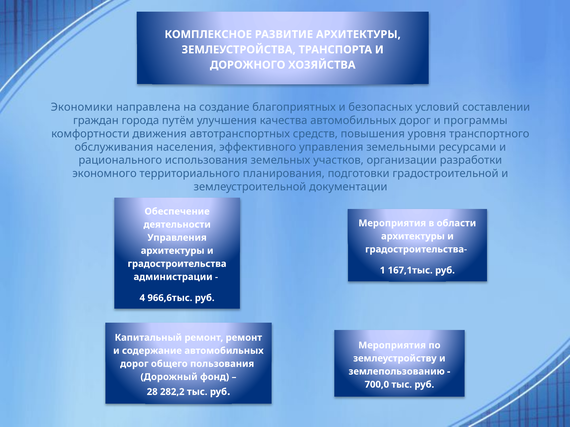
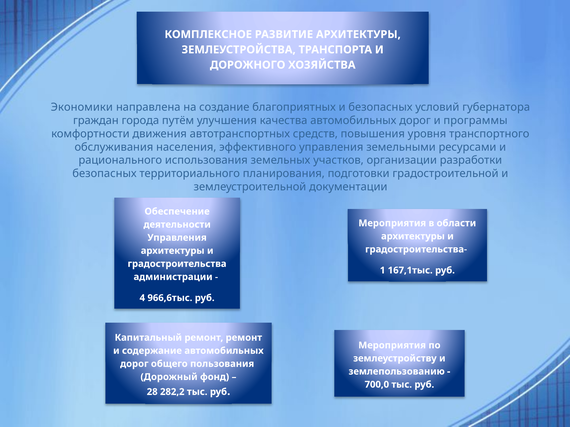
составлении: составлении -> губернатора
экономного at (105, 174): экономного -> безопасных
